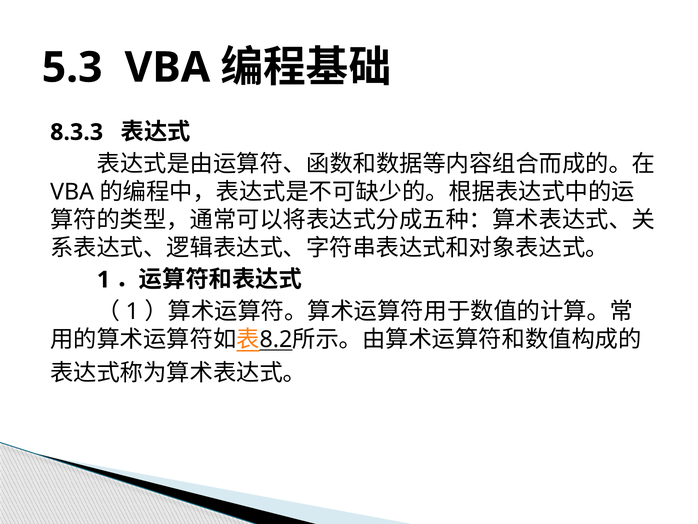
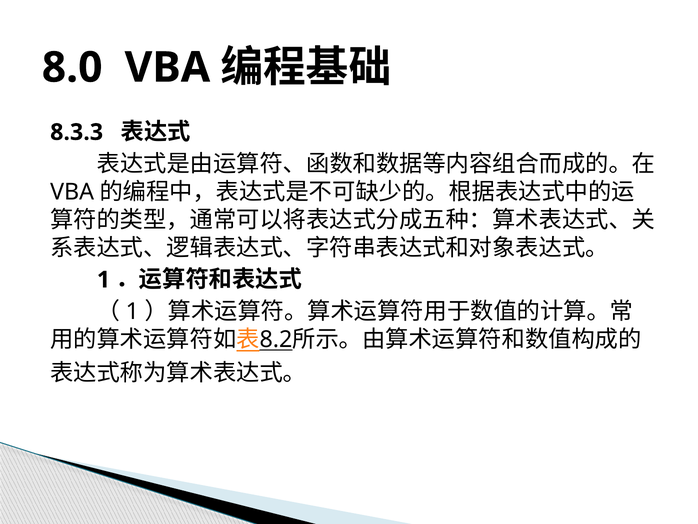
5.3: 5.3 -> 8.0
